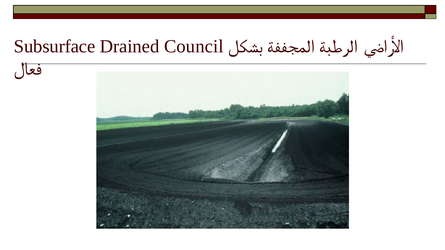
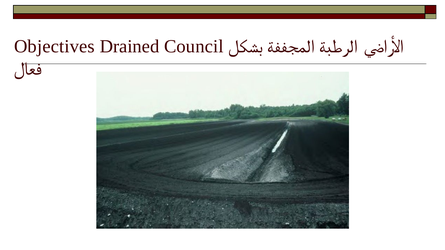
Subsurface: Subsurface -> Objectives
